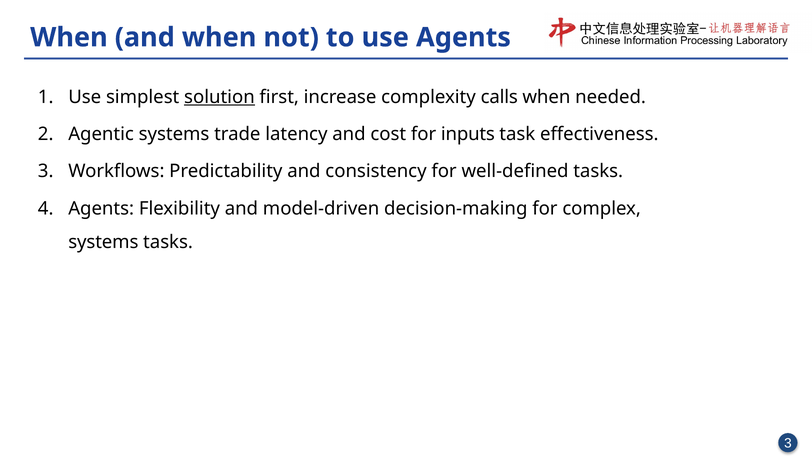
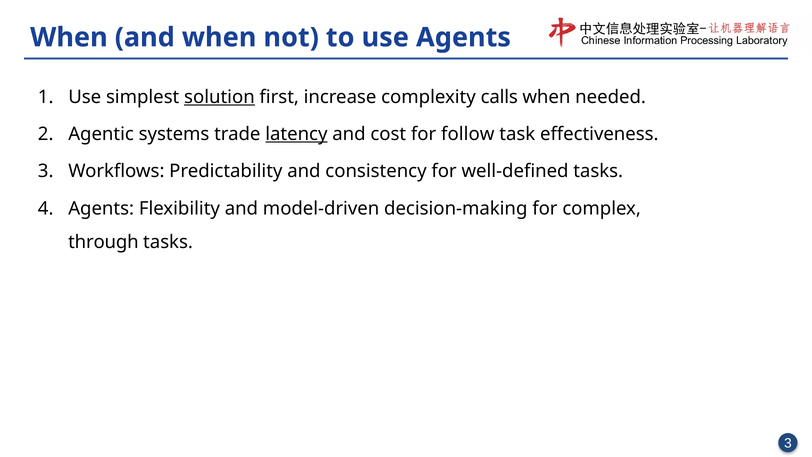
latency underline: none -> present
inputs: inputs -> follow
systems at (103, 242): systems -> through
